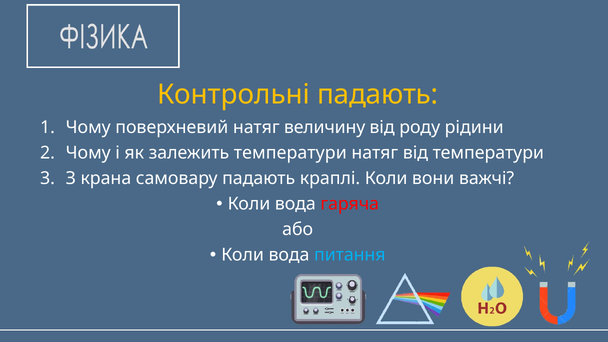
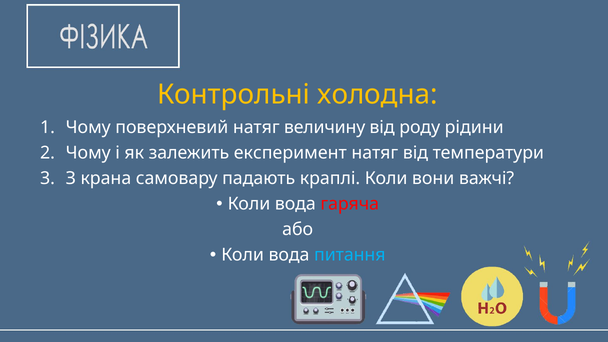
Контрольні падають: падають -> холодна
залежить температури: температури -> експеримент
